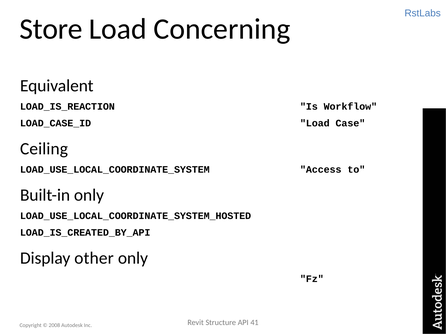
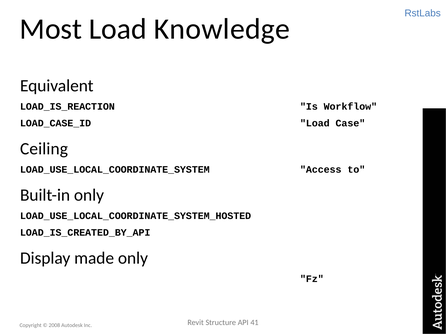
Store: Store -> Most
Concerning: Concerning -> Knowledge
other: other -> made
